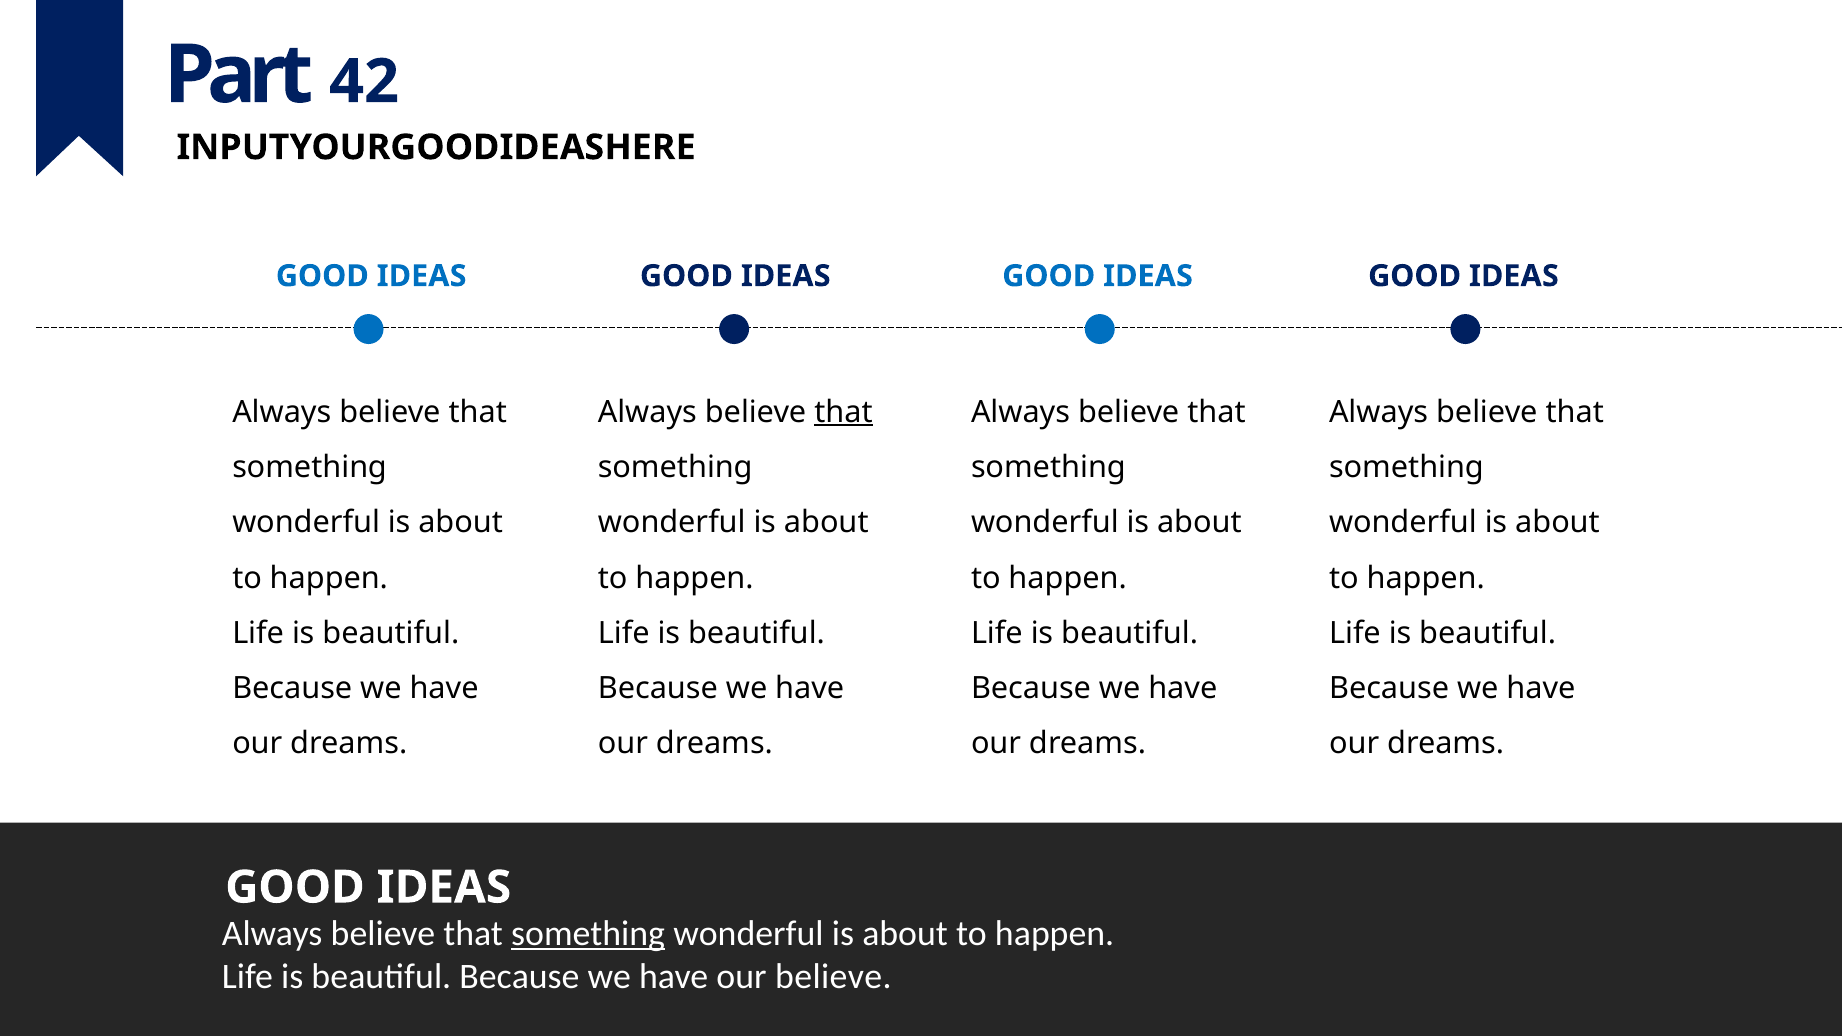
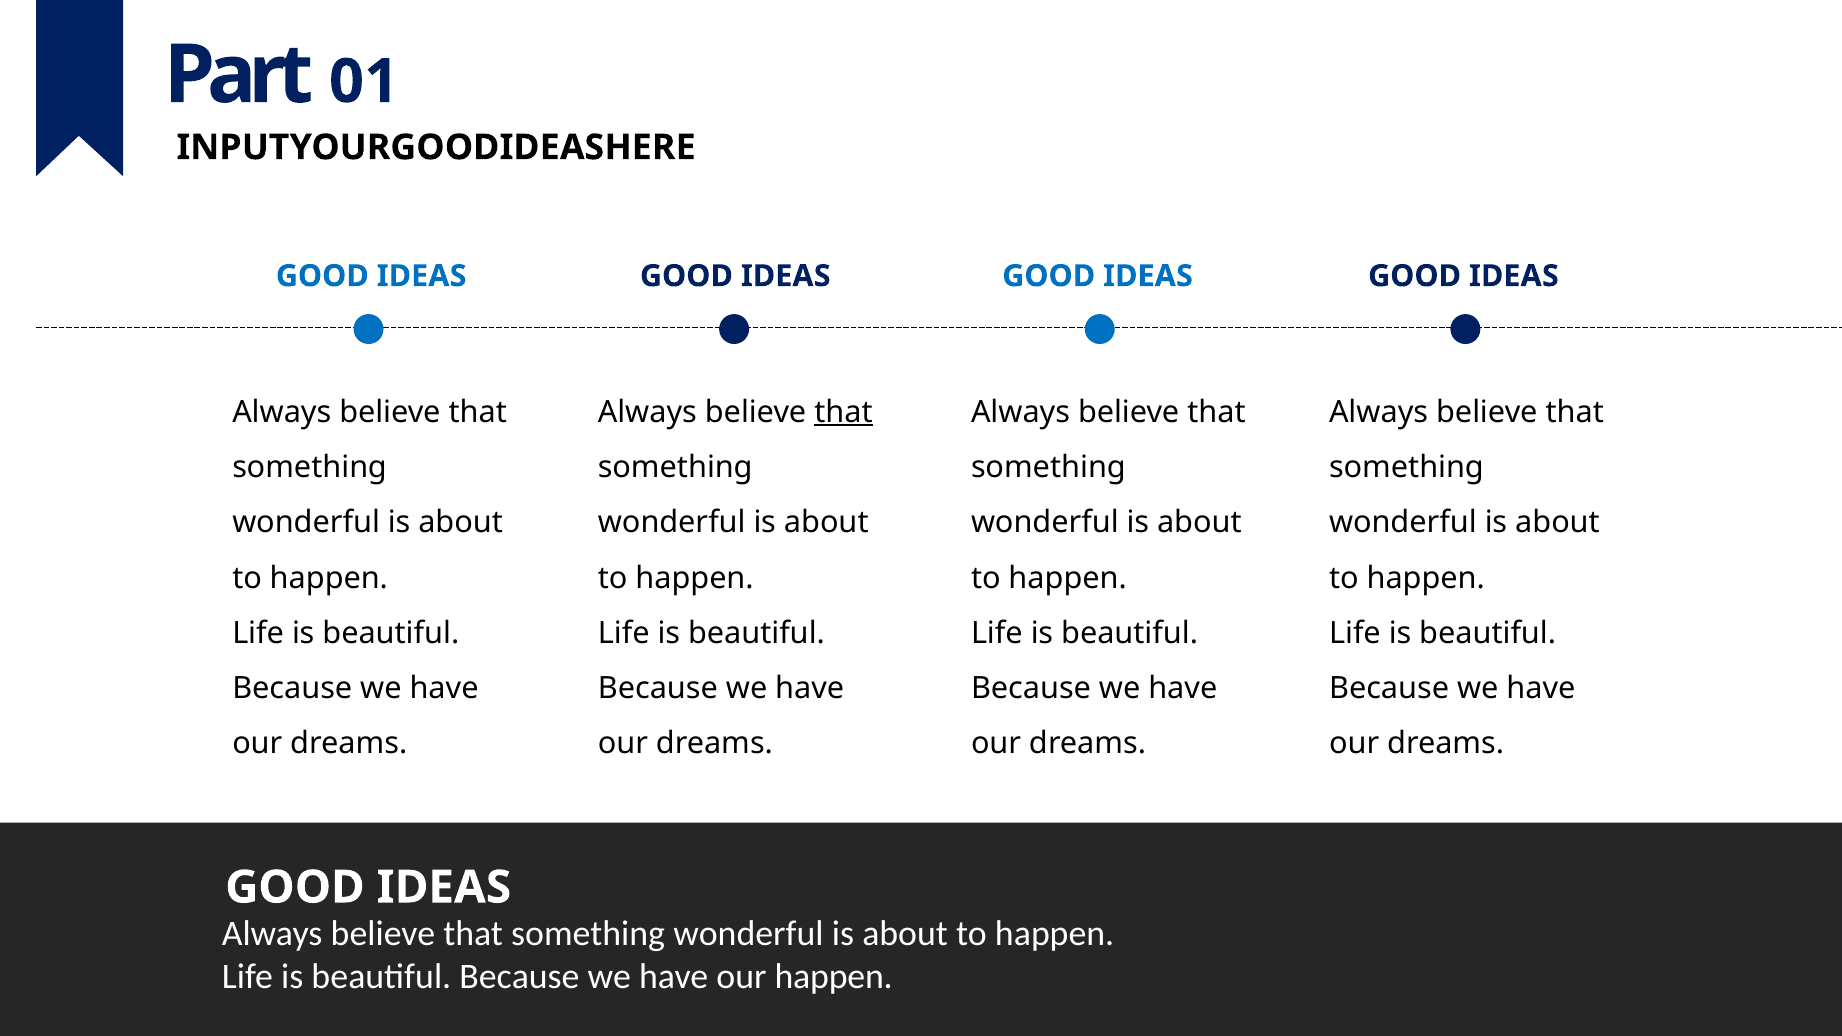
42: 42 -> 01
something at (588, 934) underline: present -> none
our believe: believe -> happen
